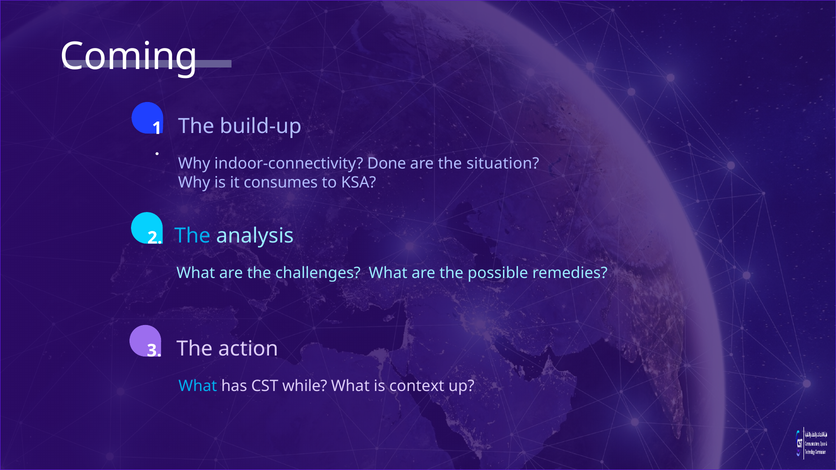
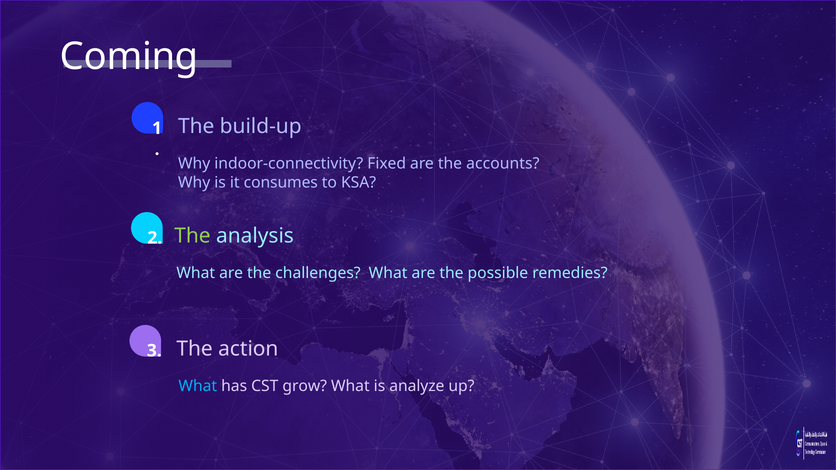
Done: Done -> Fixed
situation: situation -> accounts
The at (193, 236) colour: light blue -> light green
while: while -> grow
context: context -> analyze
